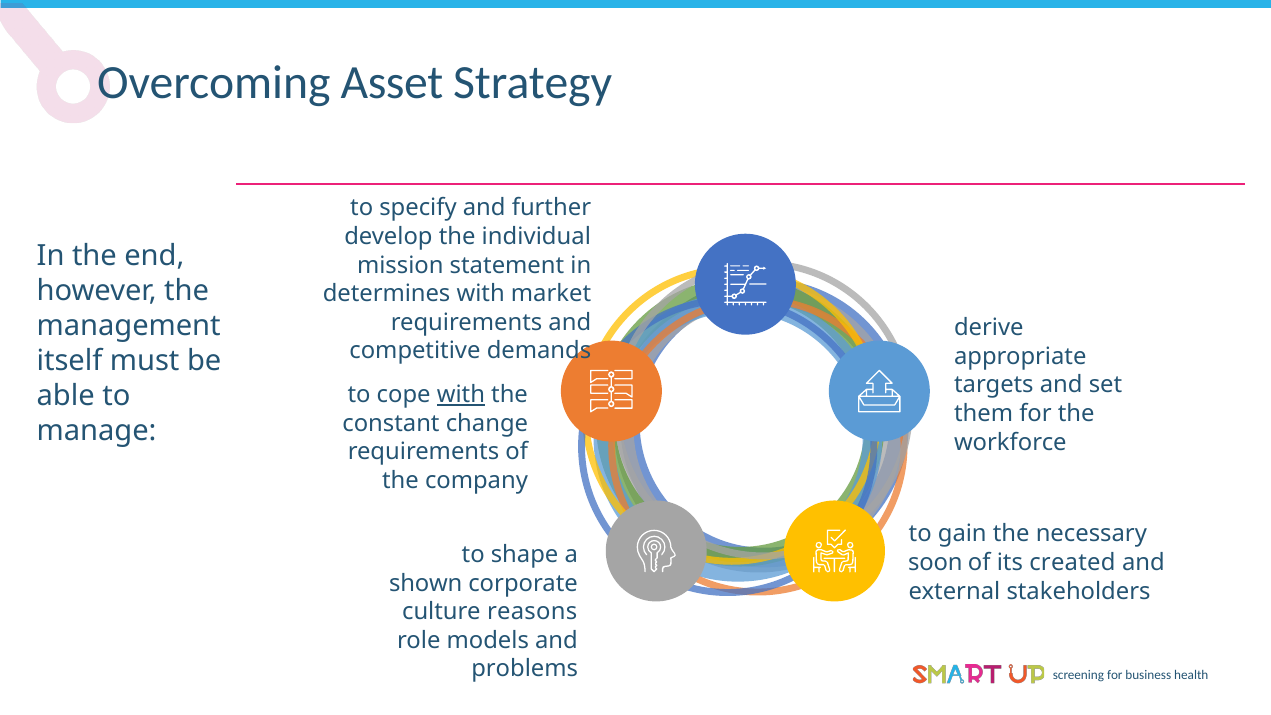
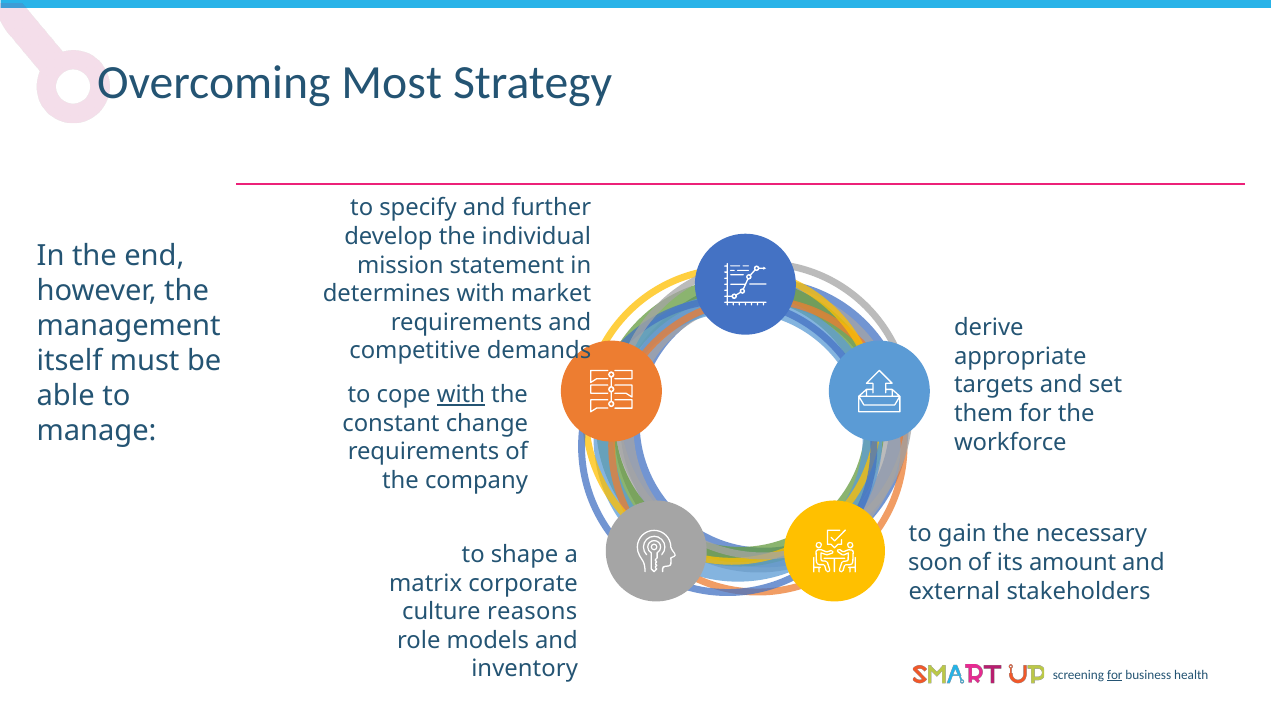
Asset: Asset -> Most
created: created -> amount
shown: shown -> matrix
problems: problems -> inventory
for at (1115, 675) underline: none -> present
